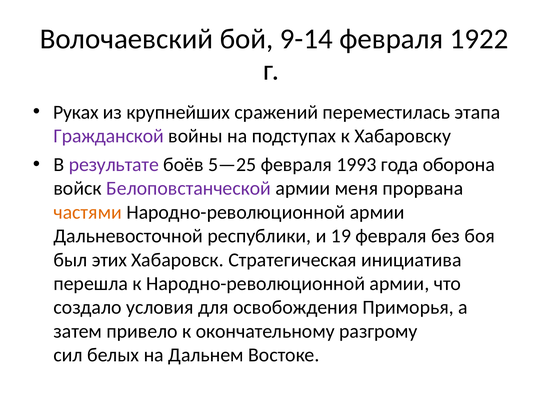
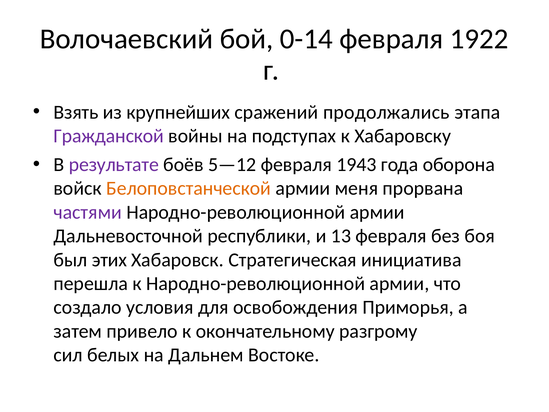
9-14: 9-14 -> 0-14
Руках: Руках -> Взять
переместилась: переместилась -> продолжались
5—25: 5—25 -> 5—12
1993: 1993 -> 1943
Белоповстанческой colour: purple -> orange
частями colour: orange -> purple
19: 19 -> 13
